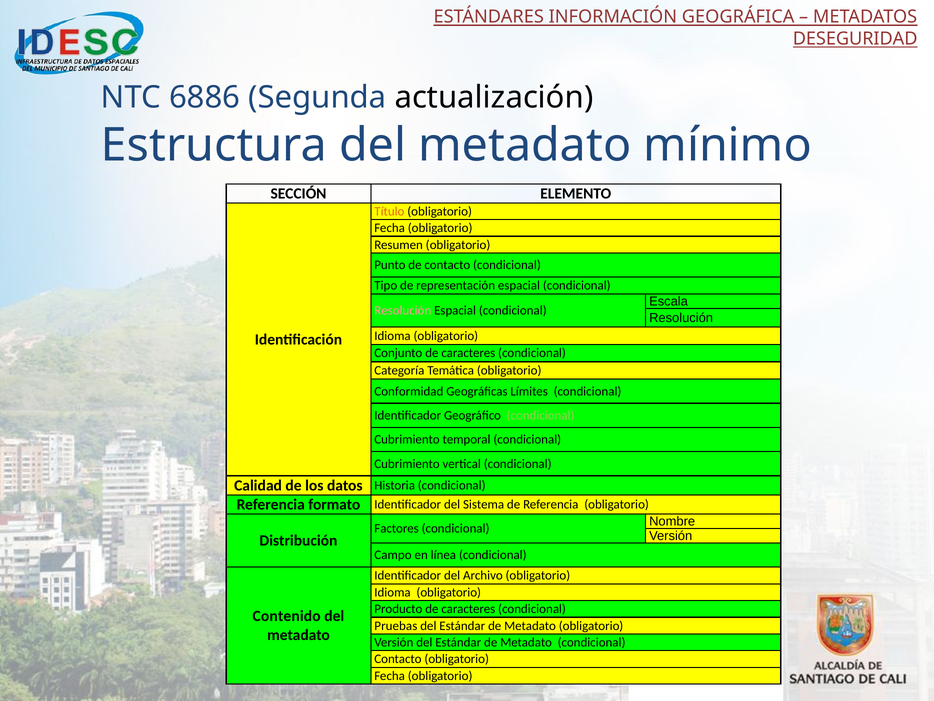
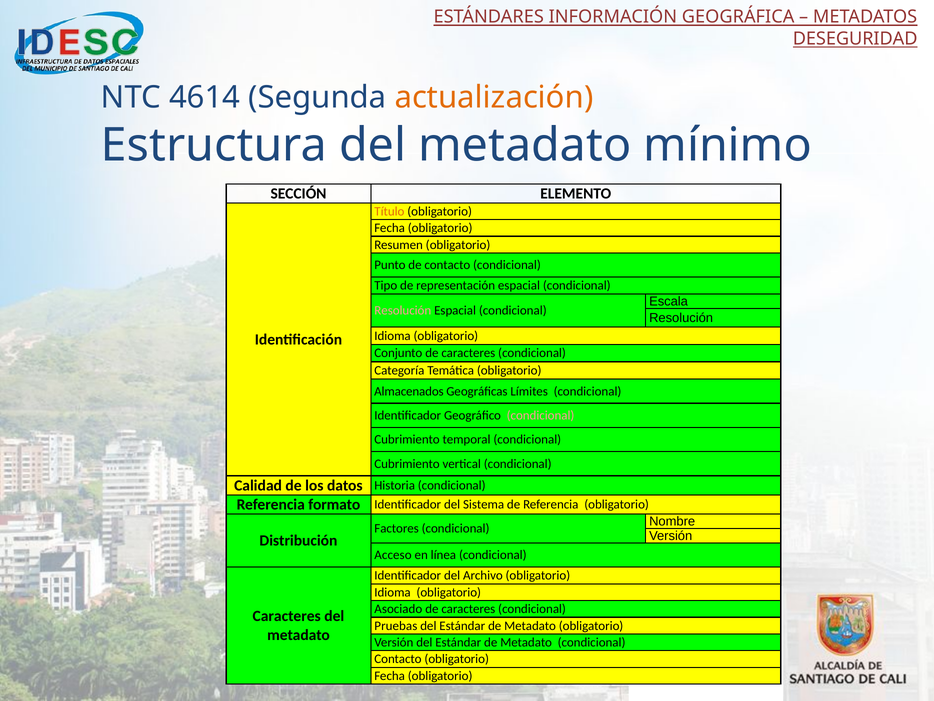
6886: 6886 -> 4614
actualización colour: black -> orange
Conformidad: Conformidad -> Almacenados
condicional at (541, 415) colour: light green -> pink
Campo: Campo -> Acceso
Producto: Producto -> Asociado
Contenido at (287, 616): Contenido -> Caracteres
